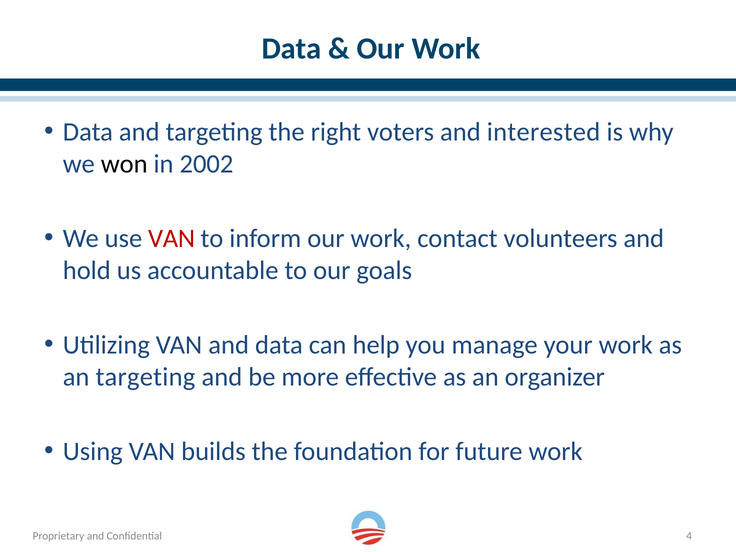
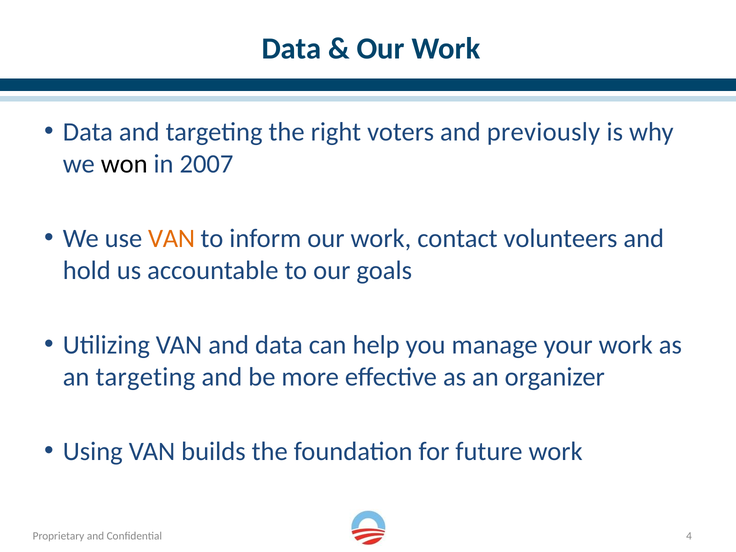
interested: interested -> previously
2002: 2002 -> 2007
VAN at (172, 238) colour: red -> orange
